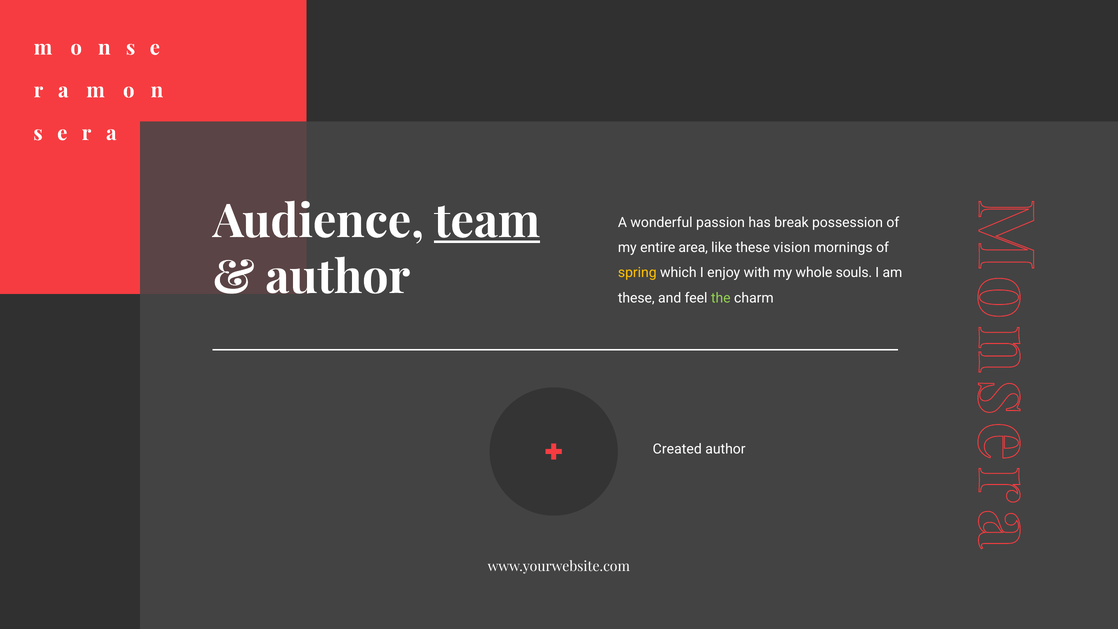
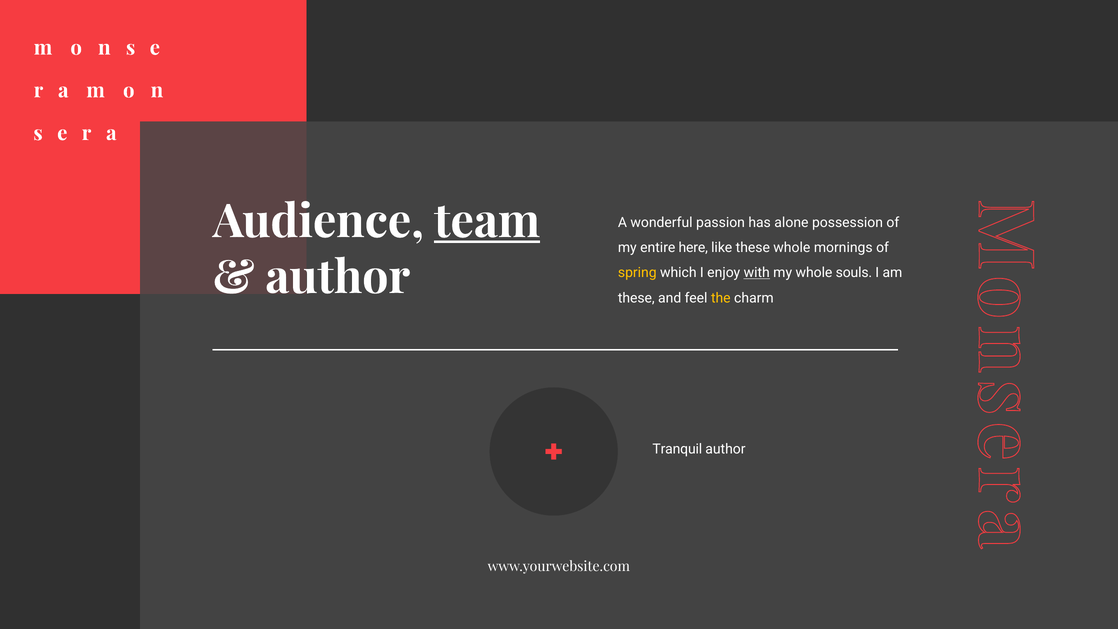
break: break -> alone
area: area -> here
these vision: vision -> whole
with underline: none -> present
the colour: light green -> yellow
Created: Created -> Tranquil
